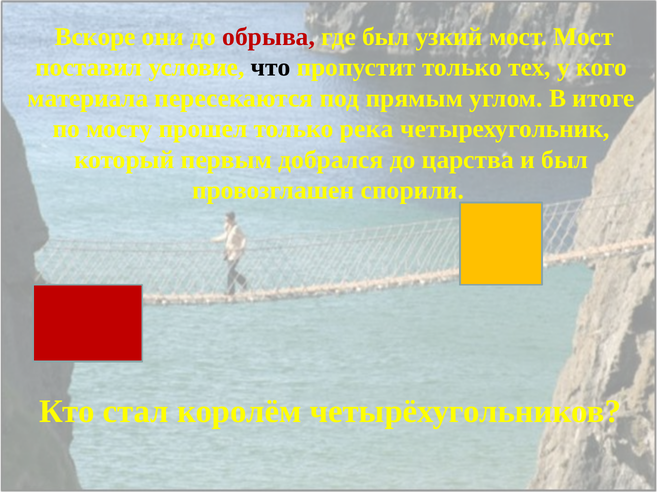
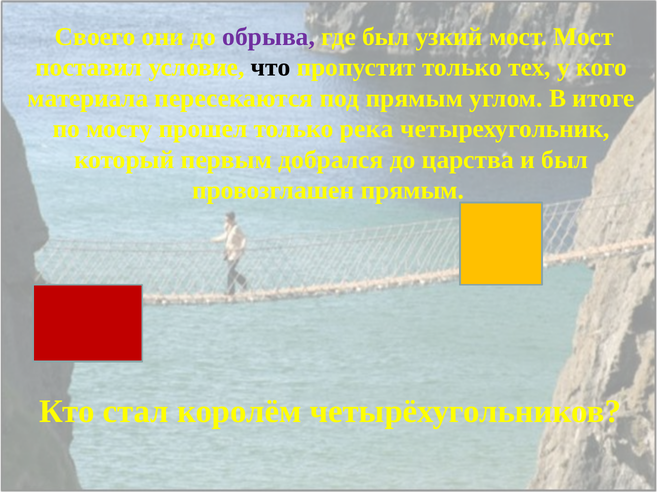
Вскоре: Вскоре -> Своего
обрыва colour: red -> purple
провозглашен спорили: спорили -> прямым
